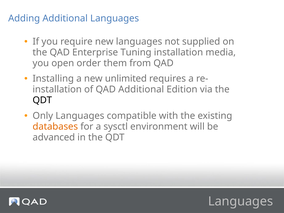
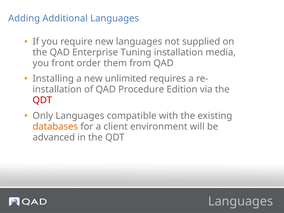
open: open -> front
QAD Additional: Additional -> Procedure
QDT at (42, 100) colour: black -> red
sysctl: sysctl -> client
